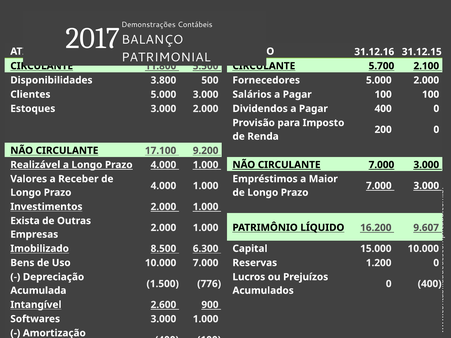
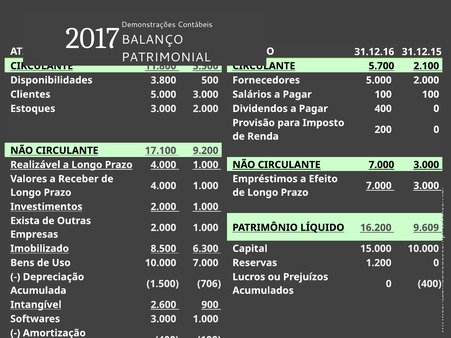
Maior: Maior -> Efeito
9.607: 9.607 -> 9.609
776: 776 -> 706
